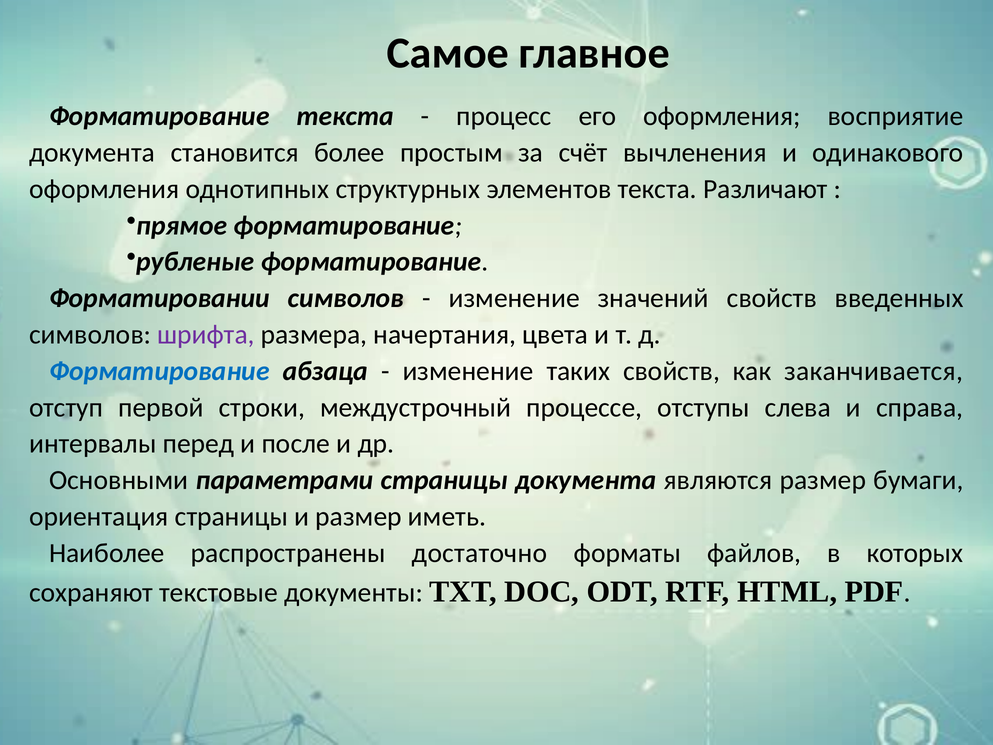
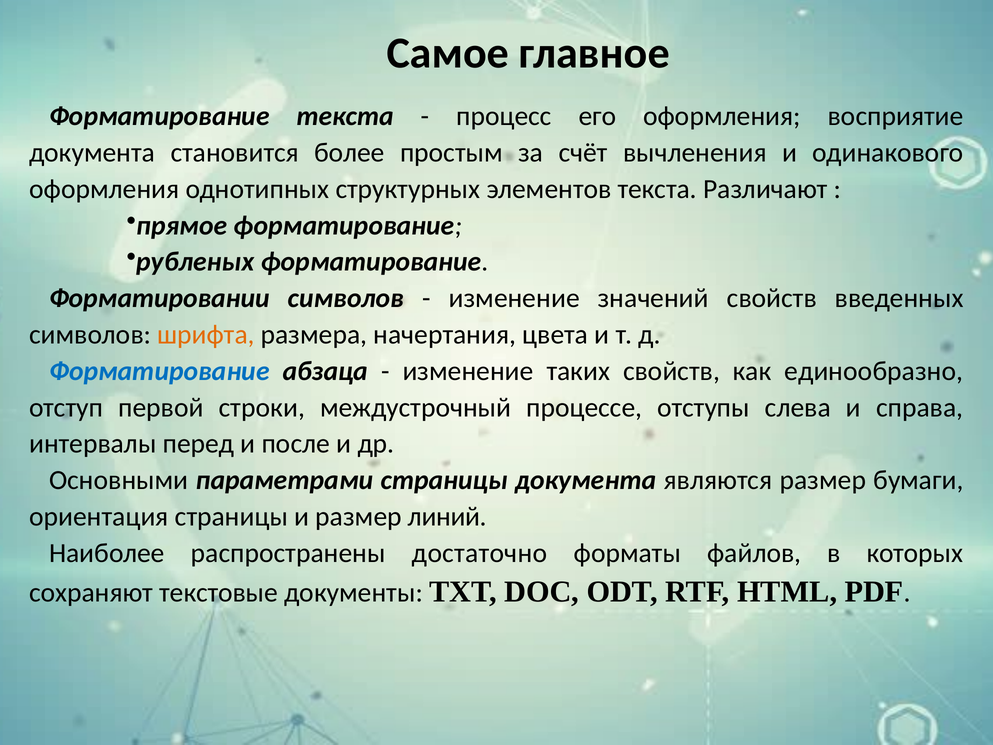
рубленые: рубленые -> рубленых
шрифта colour: purple -> orange
заканчивается: заканчивается -> единообразно
иметь: иметь -> линий
